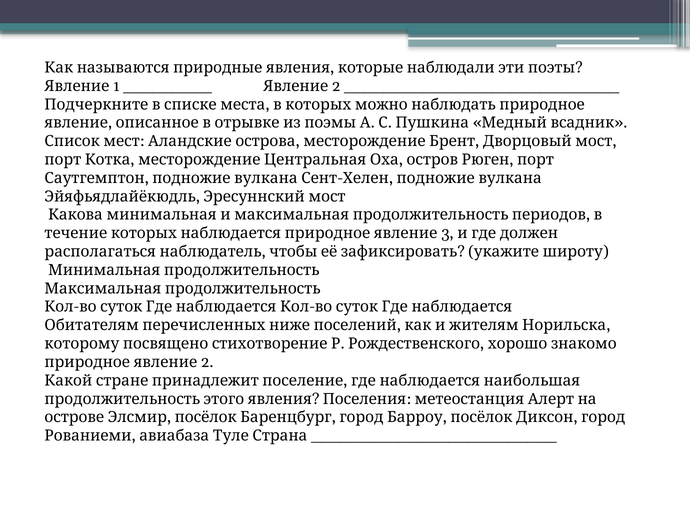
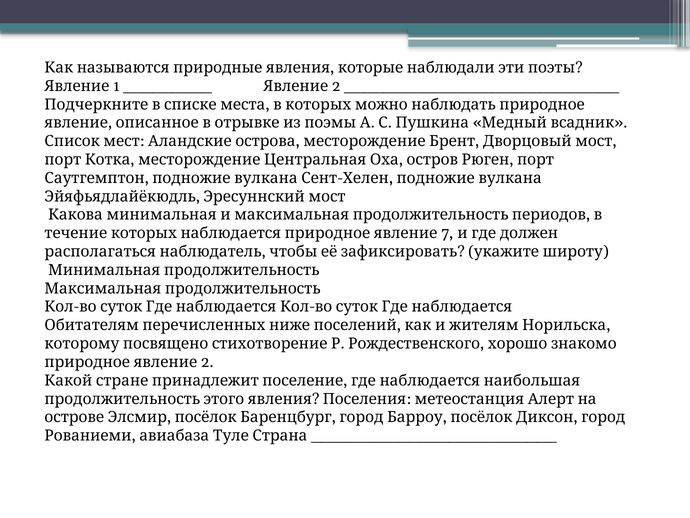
3: 3 -> 7
